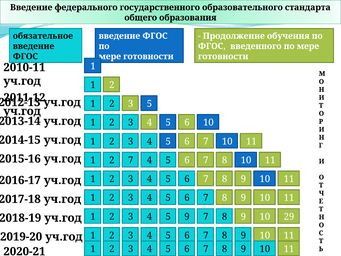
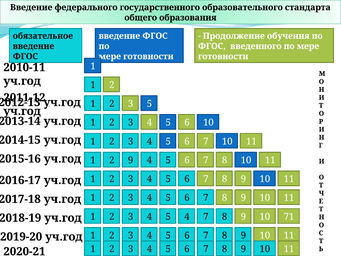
2 7: 7 -> 9
5 9: 9 -> 4
29: 29 -> 71
